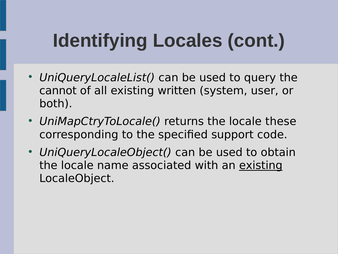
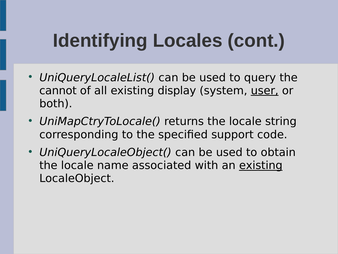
written: written -> display
user underline: none -> present
these: these -> string
